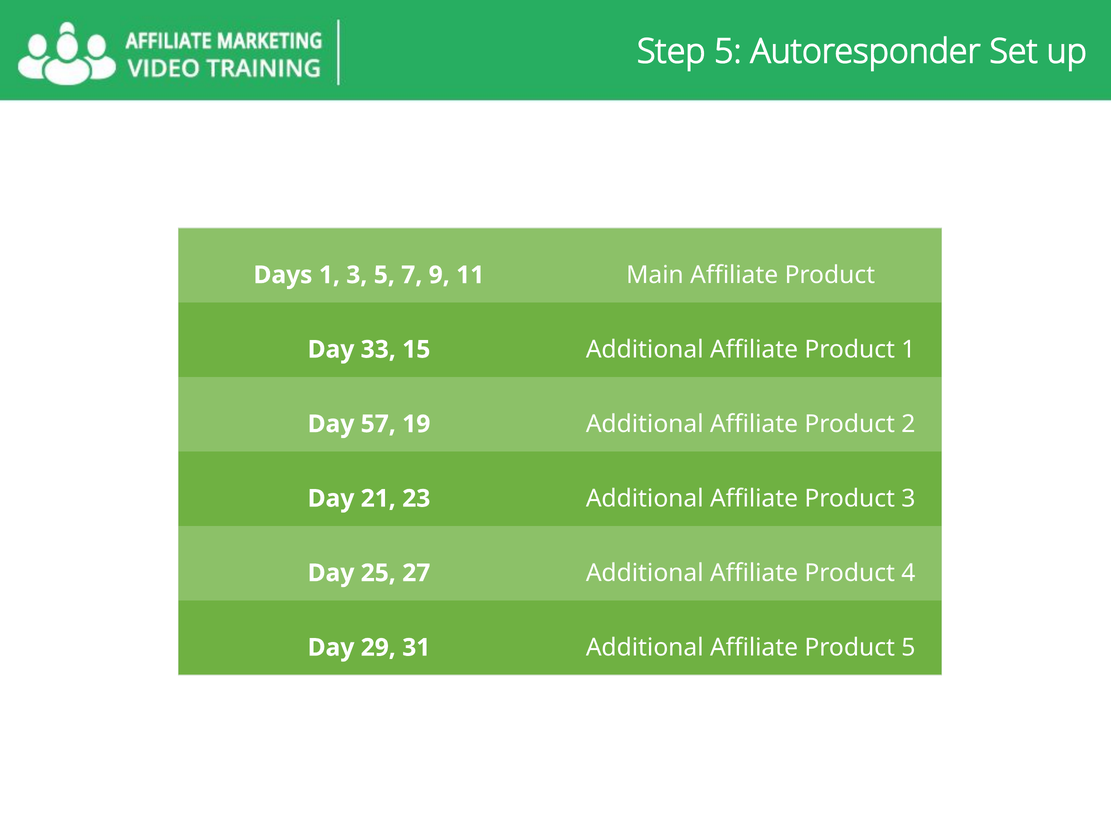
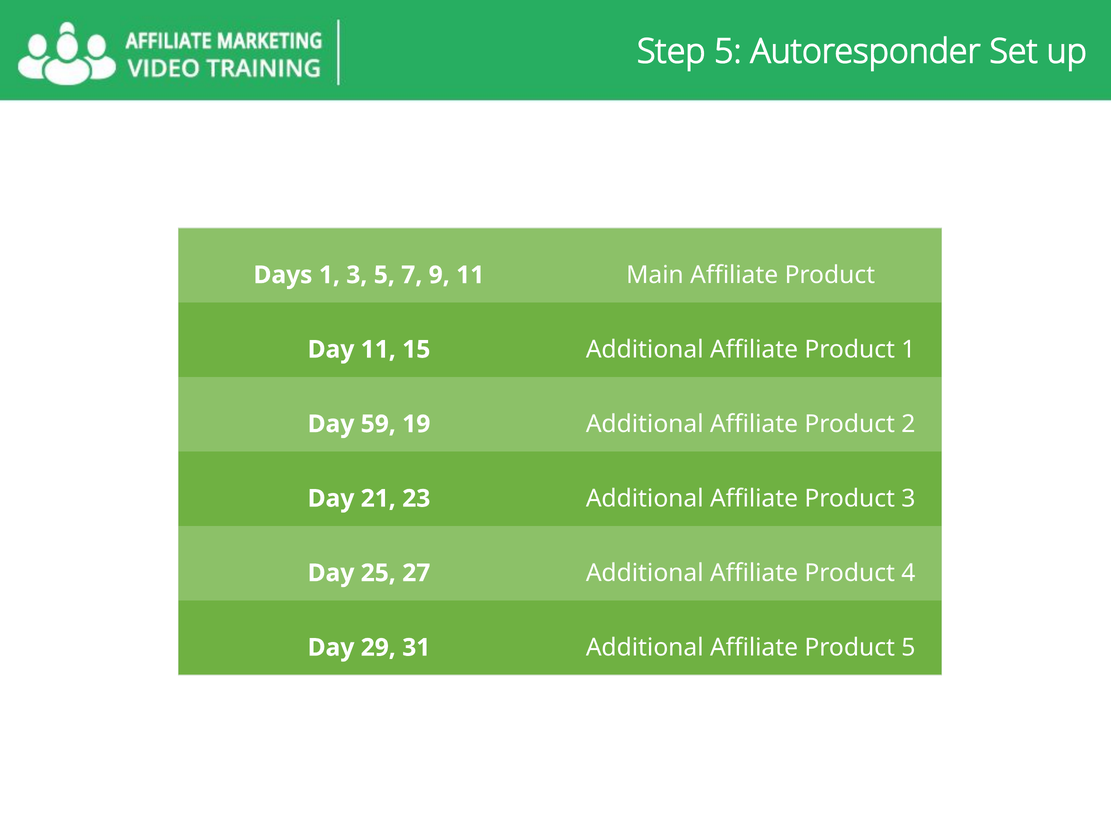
Day 33: 33 -> 11
57: 57 -> 59
